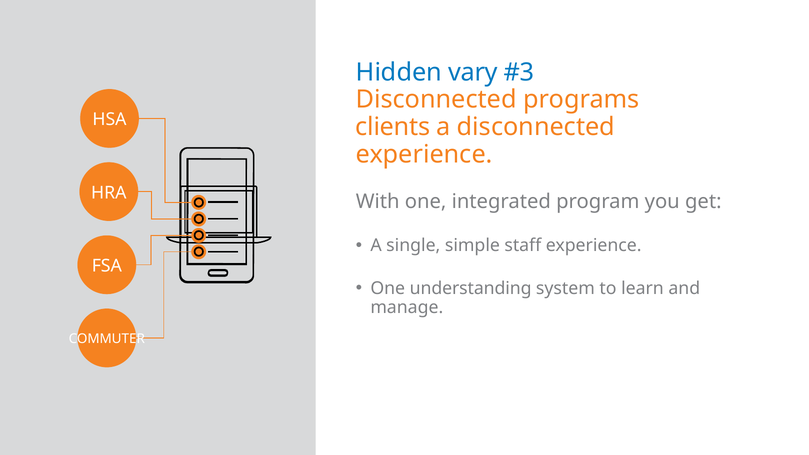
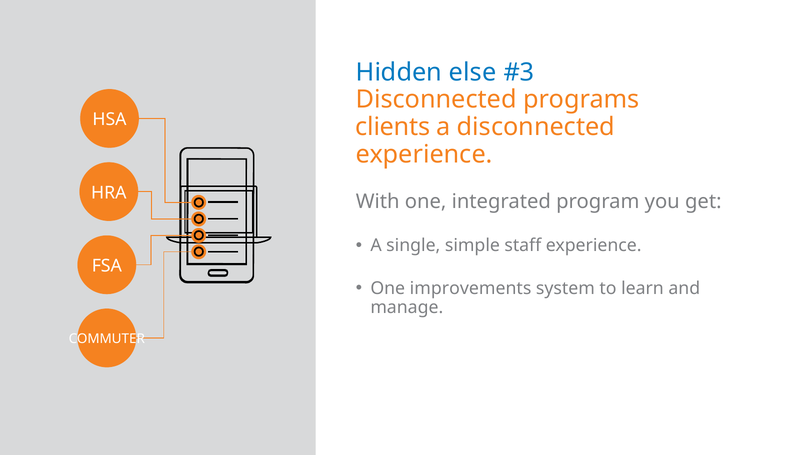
vary: vary -> else
understanding: understanding -> improvements
